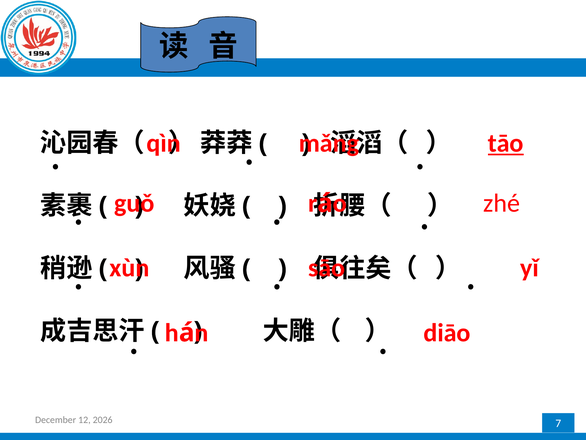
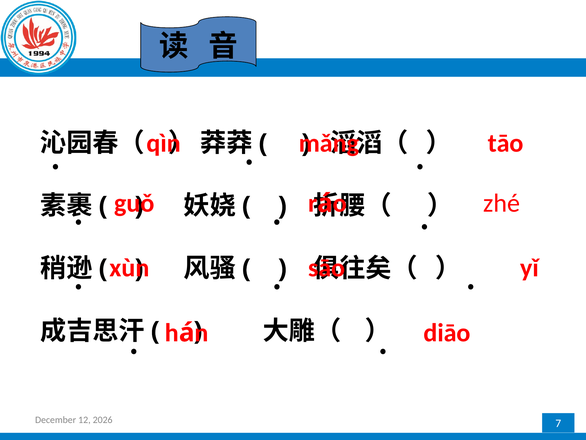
tāo underline: present -> none
